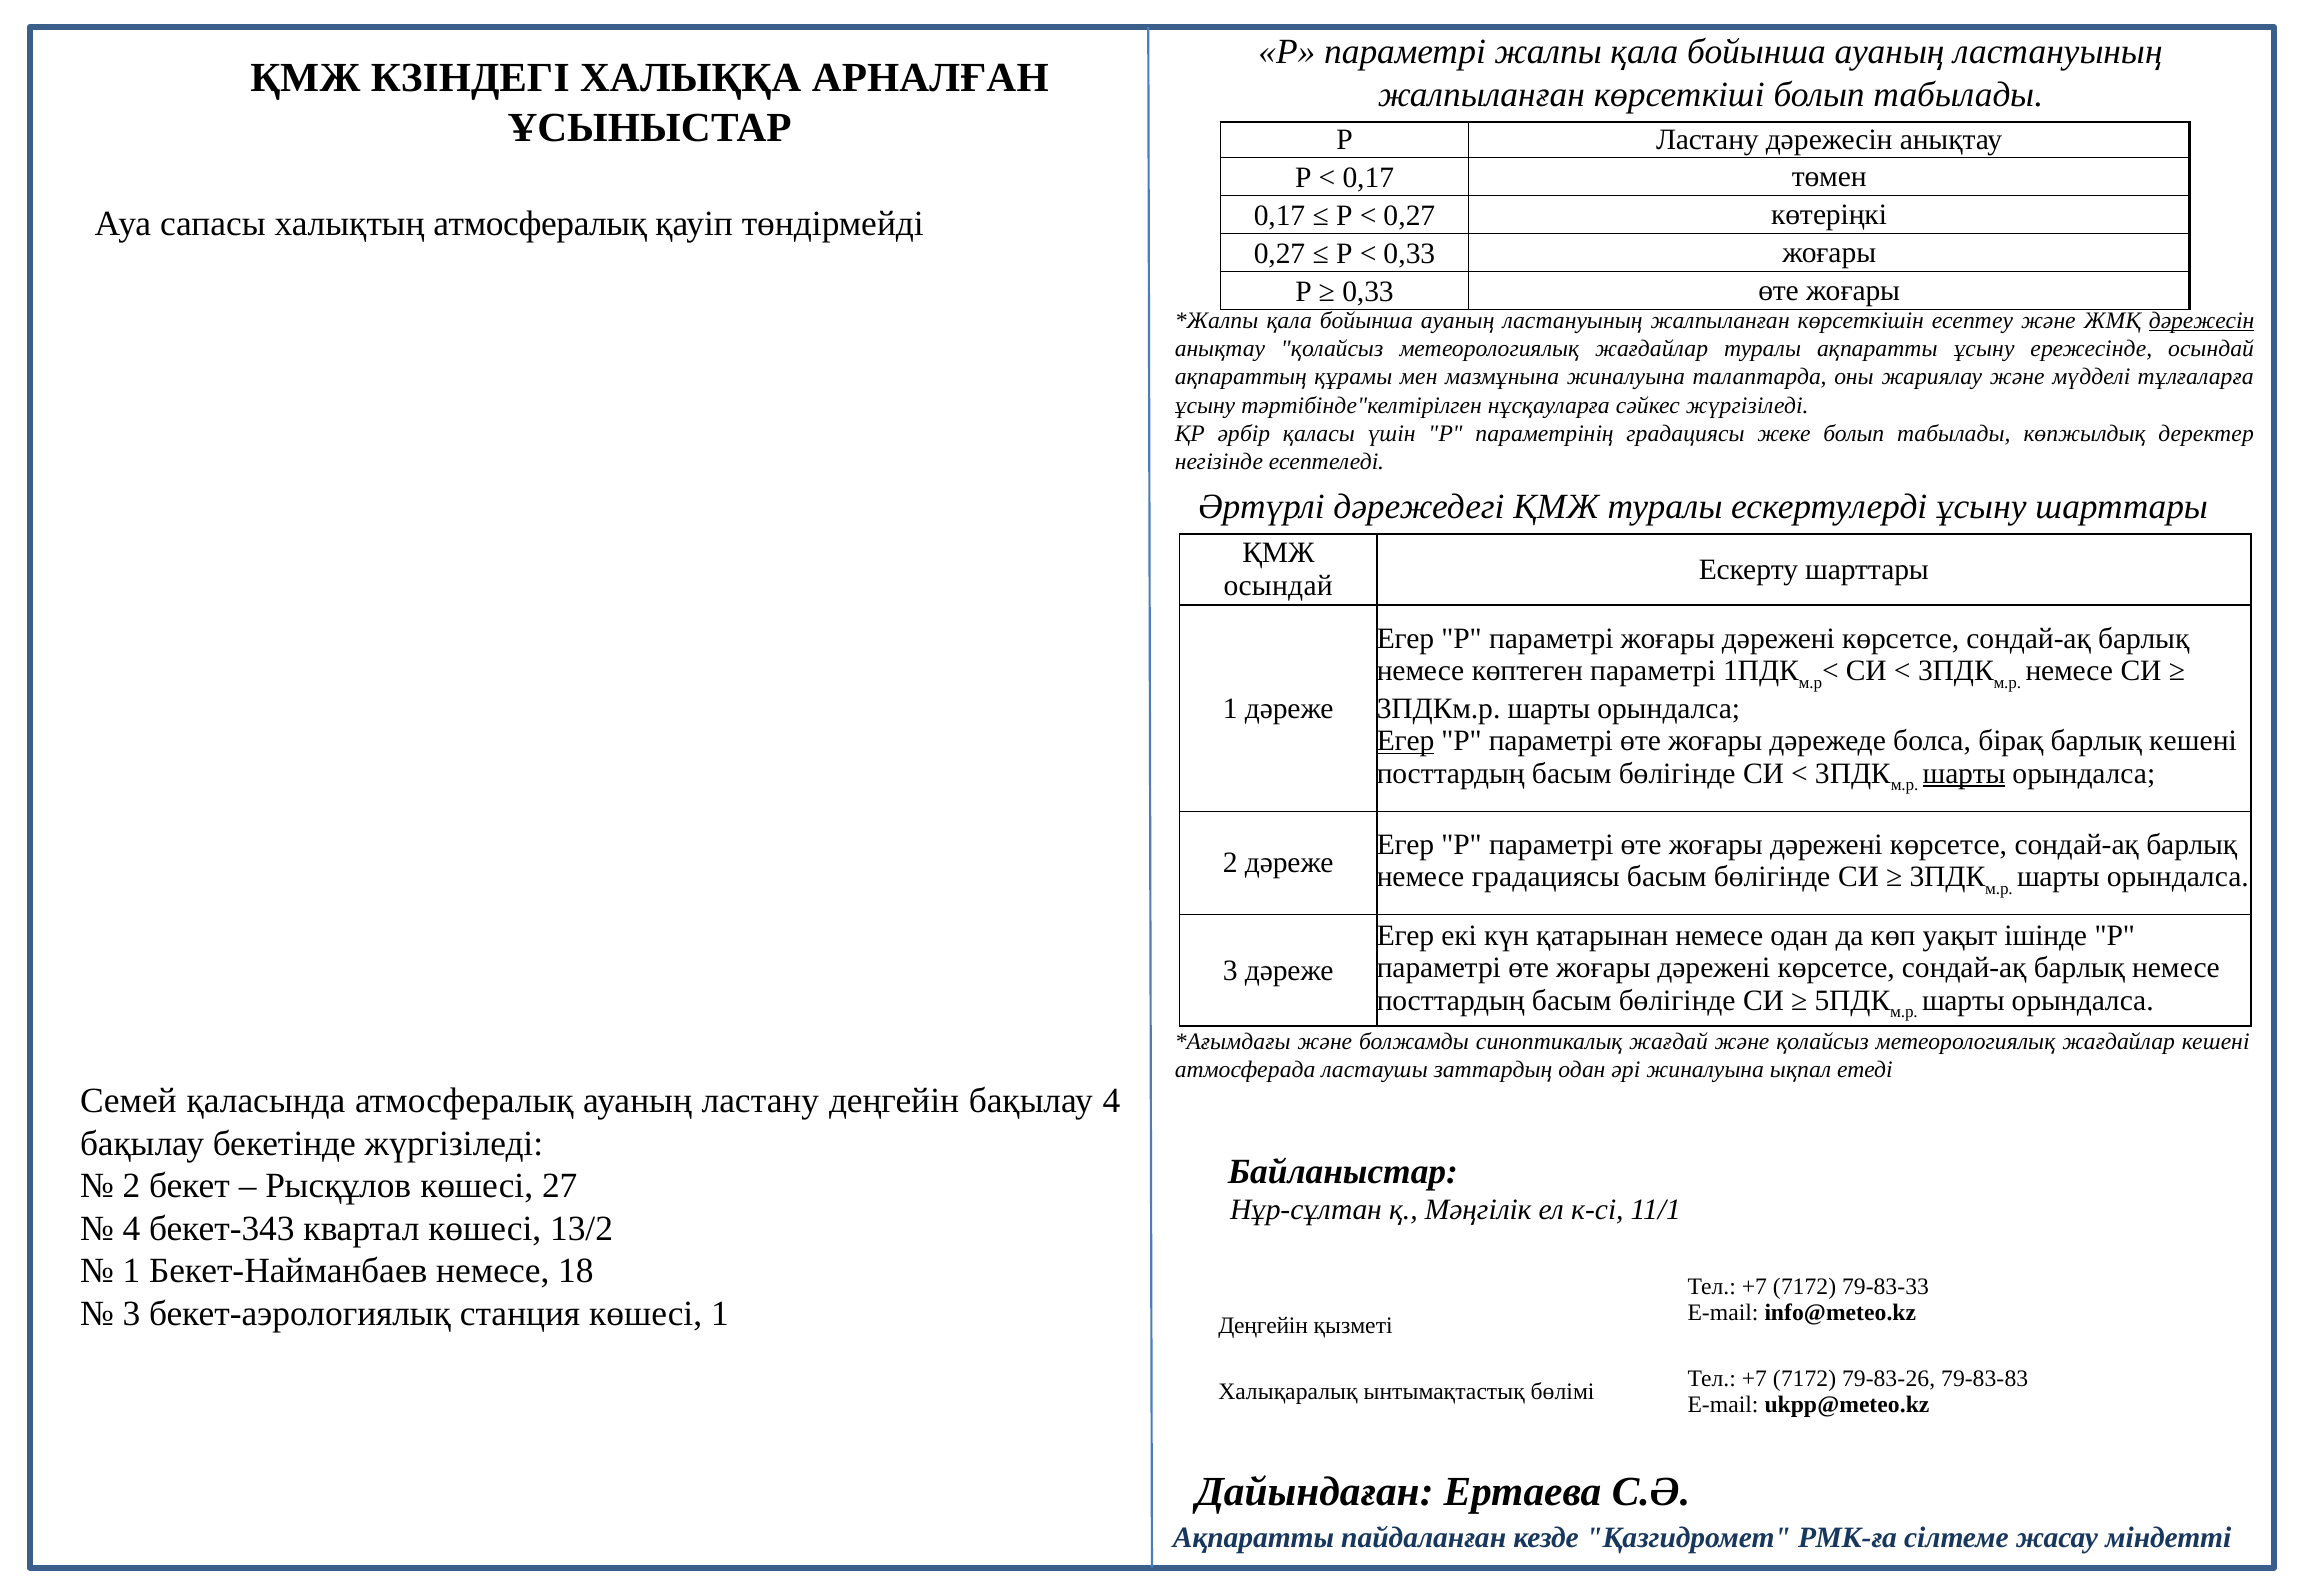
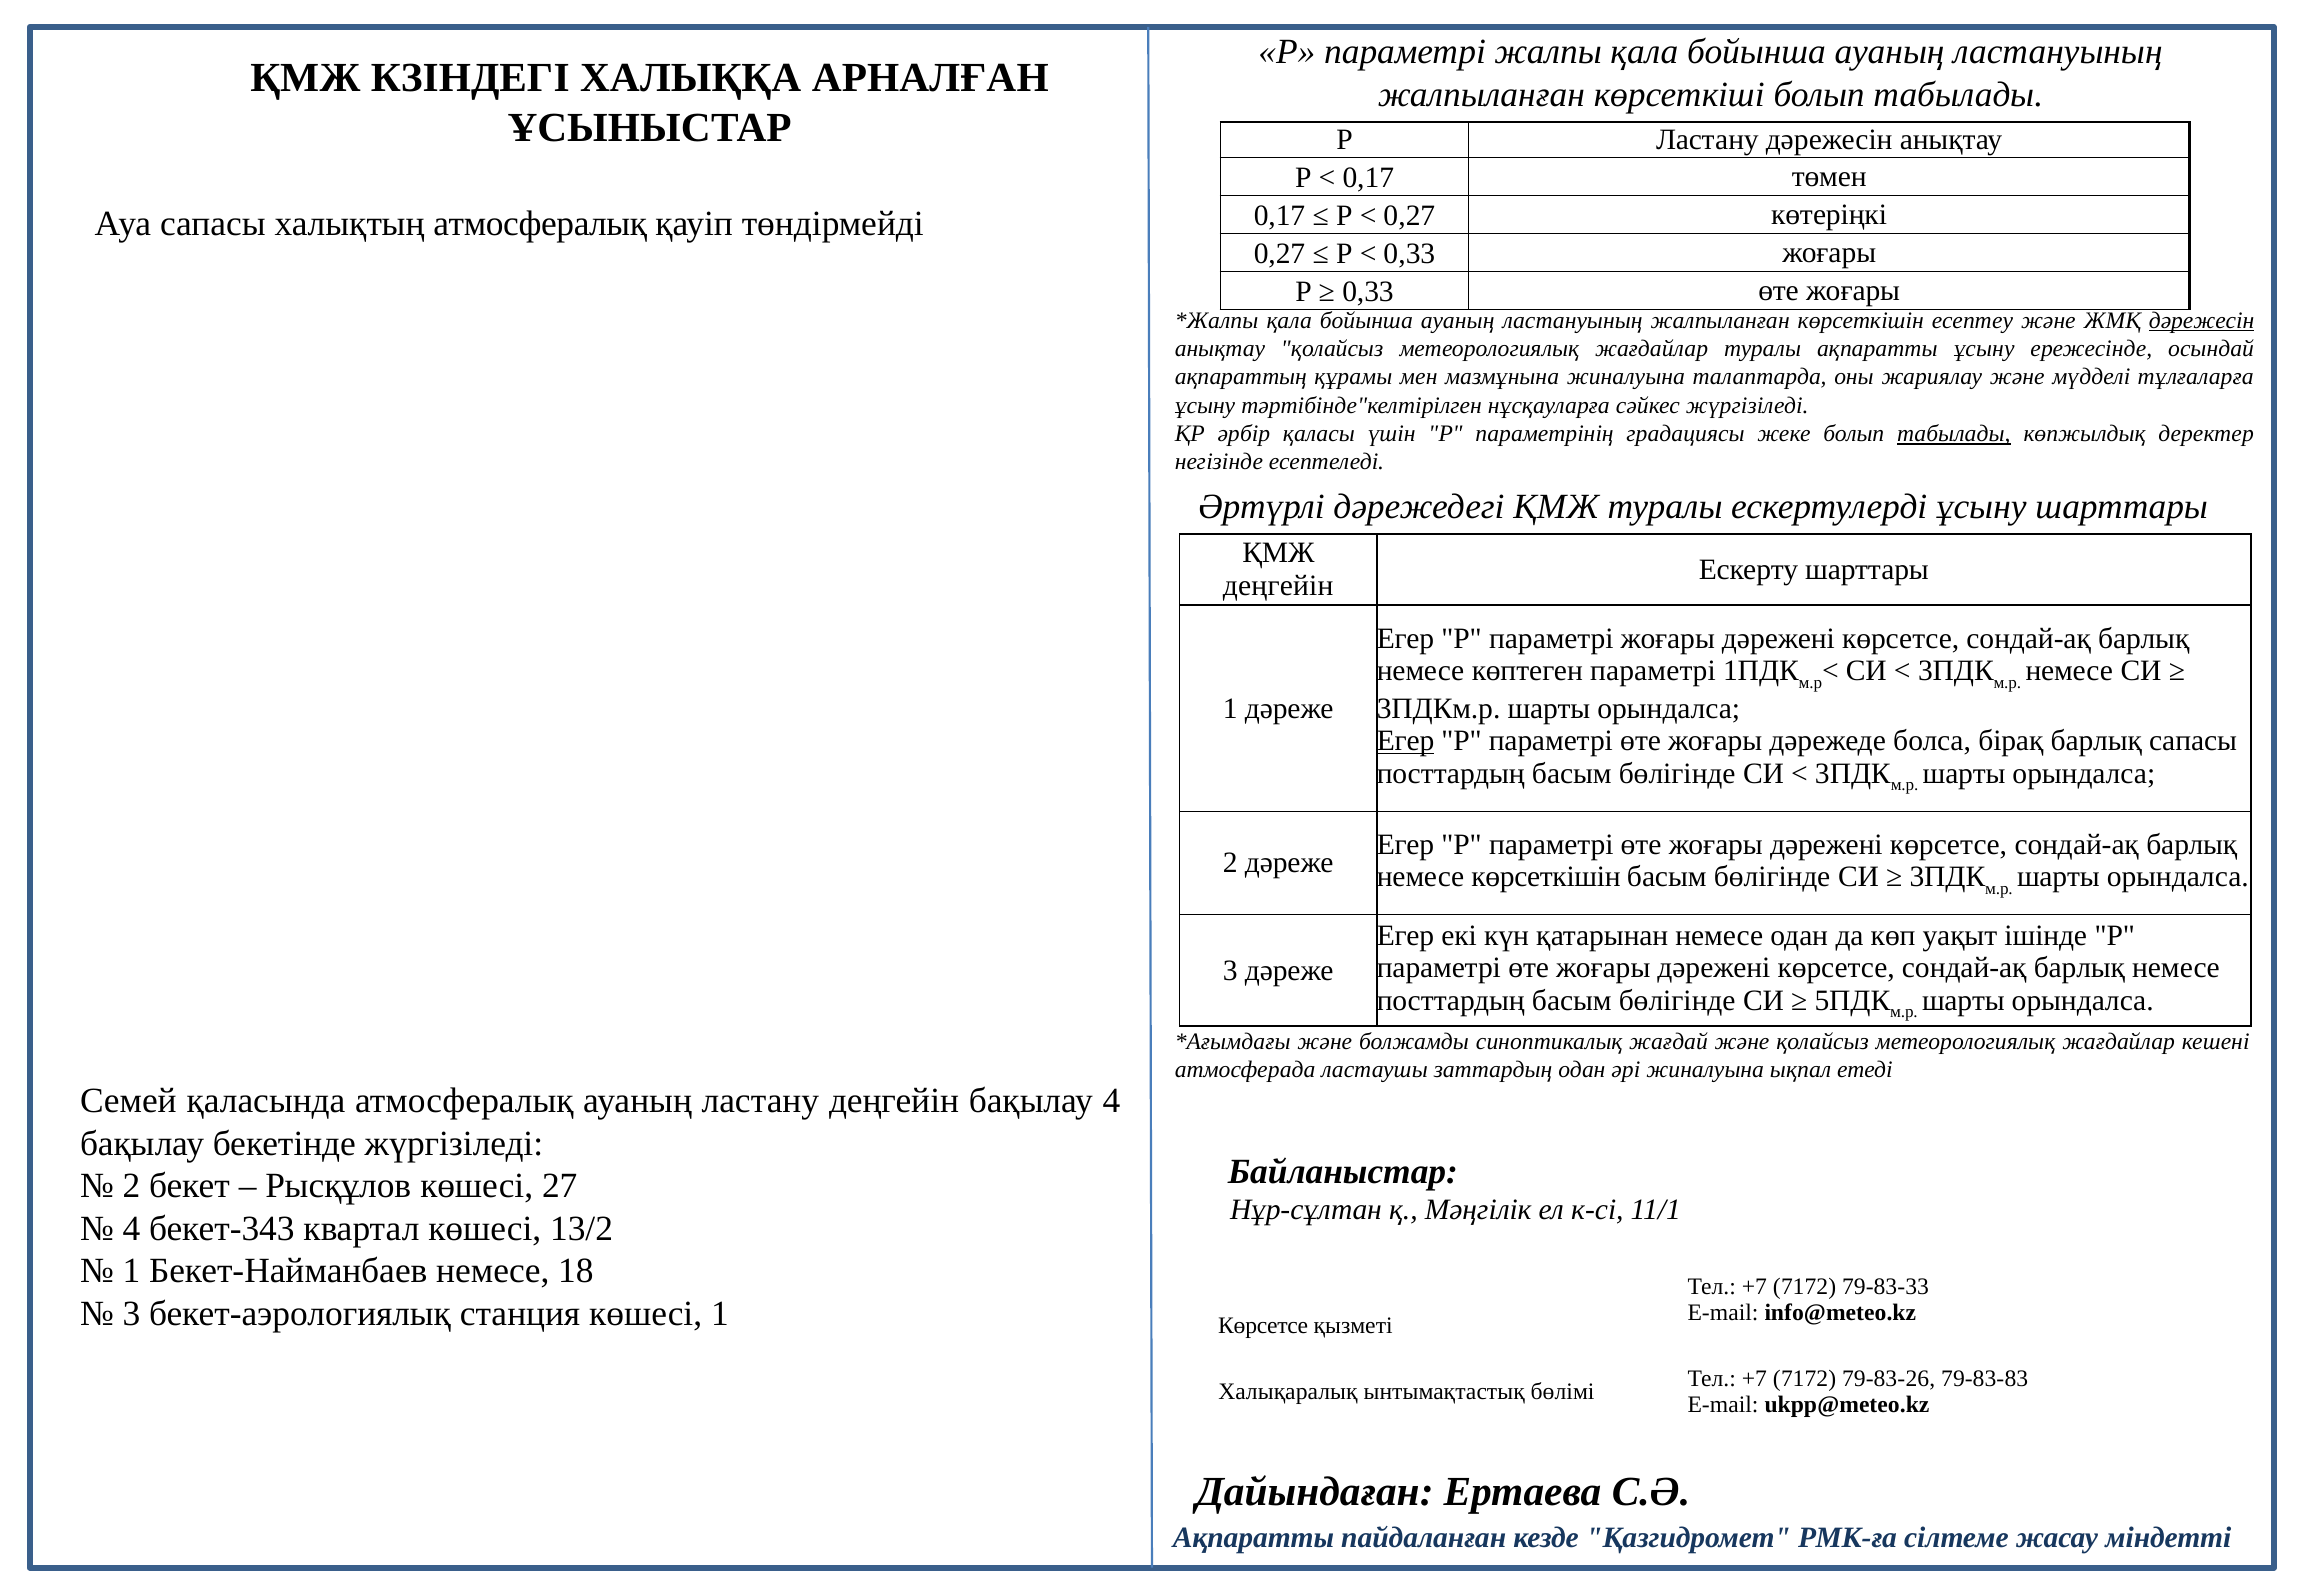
табылады at (1954, 434) underline: none -> present
осындай at (1278, 586): осындай -> деңгейін
барлық кешені: кешені -> сапасы
шарты at (1964, 773) underline: present -> none
немесе градациясы: градациясы -> көрсеткішін
Деңгейін at (1263, 1326): Деңгейін -> Көрсетсе
